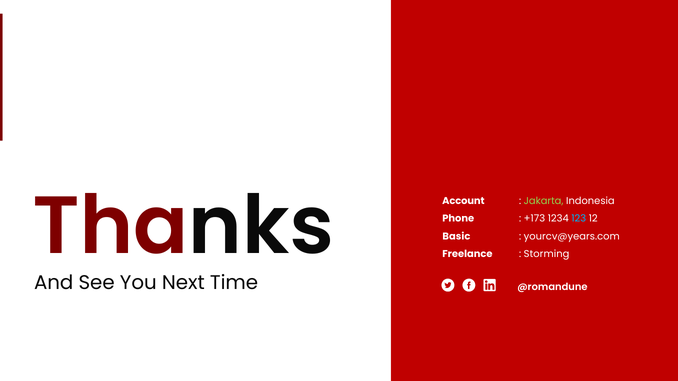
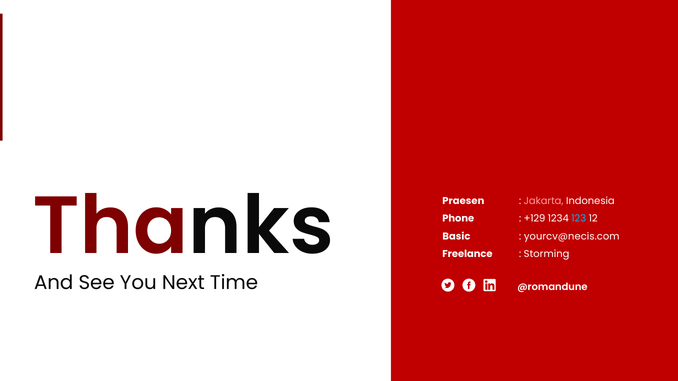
Account: Account -> Praesen
Jakarta colour: light green -> pink
+173: +173 -> +129
yourcv@years.com: yourcv@years.com -> yourcv@necis.com
